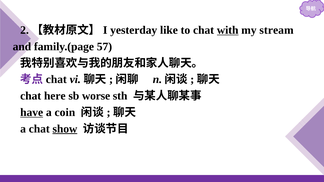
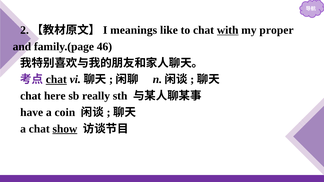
yesterday: yesterday -> meanings
stream: stream -> proper
57: 57 -> 46
chat at (56, 80) underline: none -> present
worse: worse -> really
have underline: present -> none
